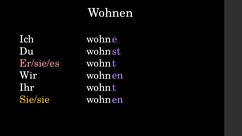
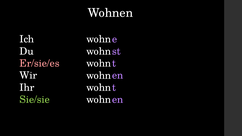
Sie/sie colour: yellow -> light green
